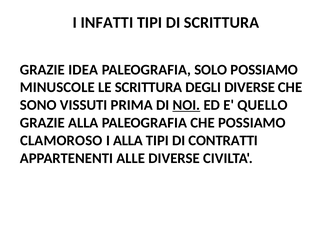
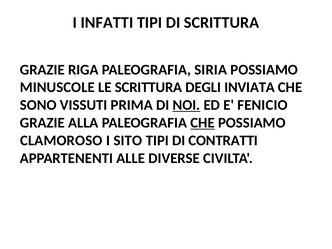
IDEA: IDEA -> RIGA
SOLO: SOLO -> SIRIA
DEGLI DIVERSE: DIVERSE -> INVIATA
QUELLO: QUELLO -> FENICIO
CHE at (203, 123) underline: none -> present
I ALLA: ALLA -> SITO
